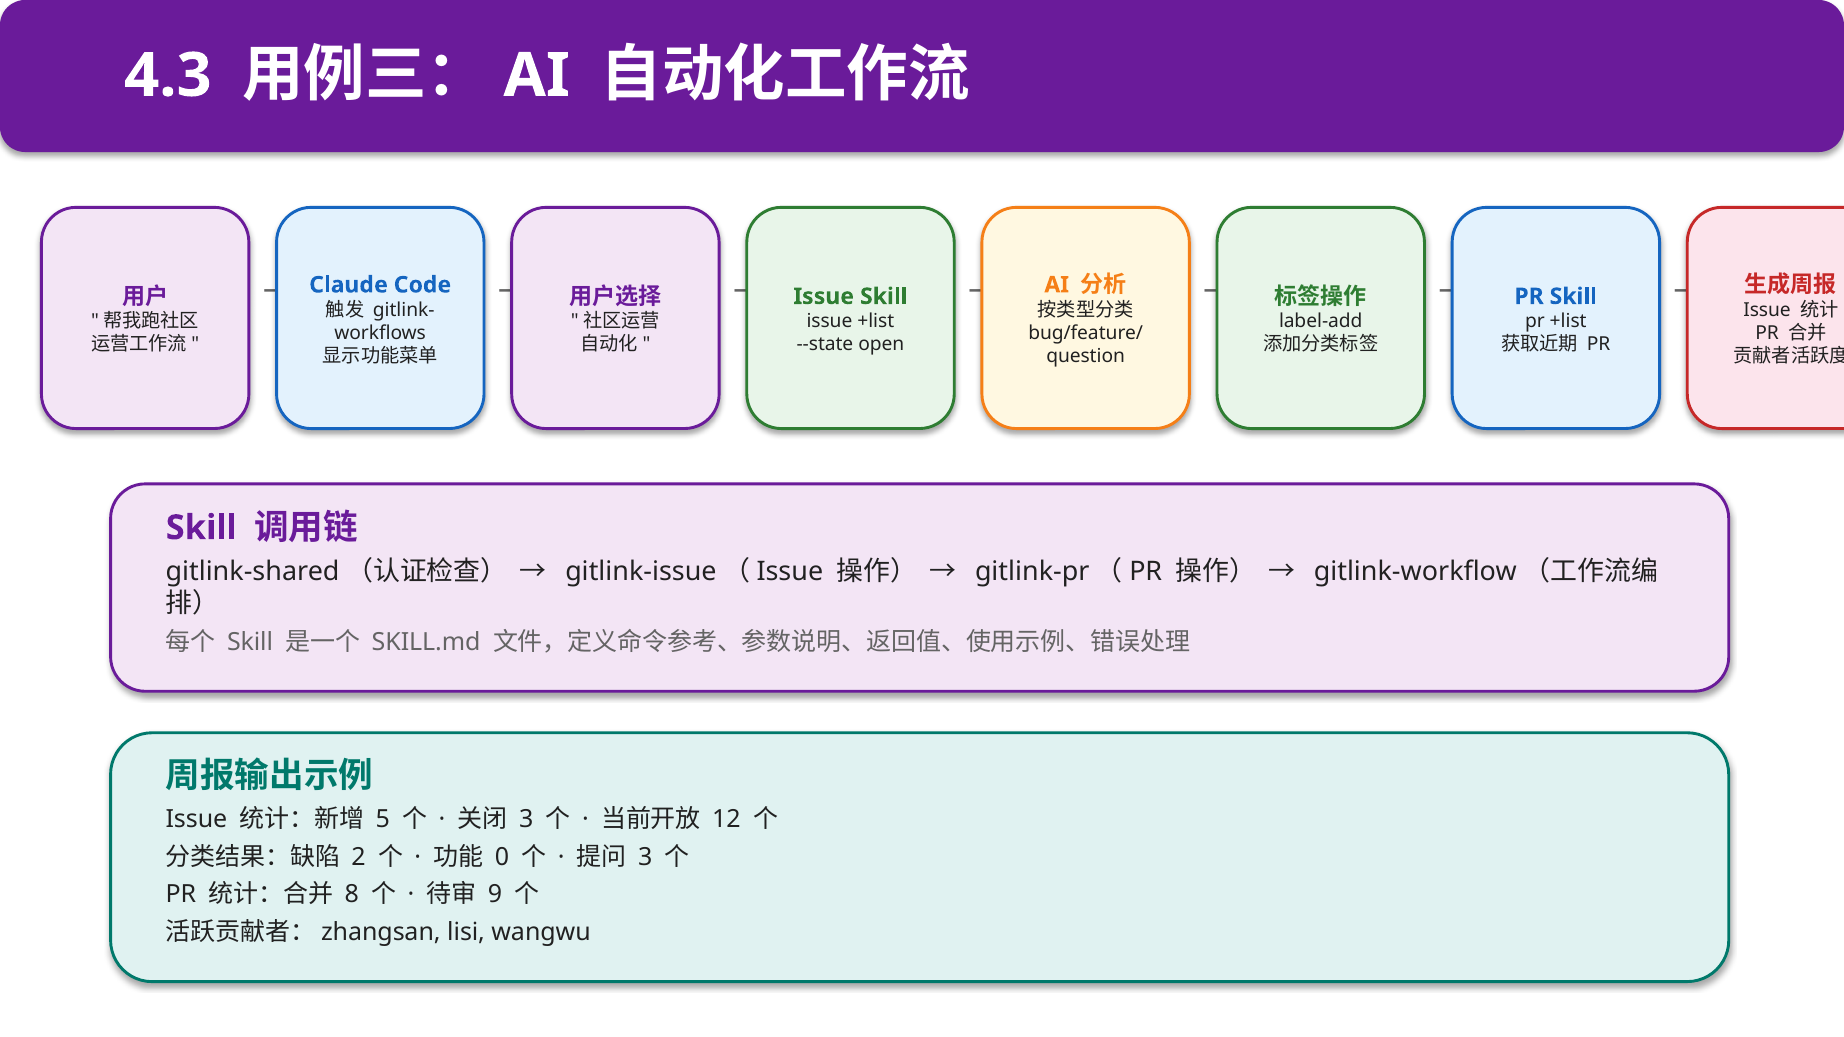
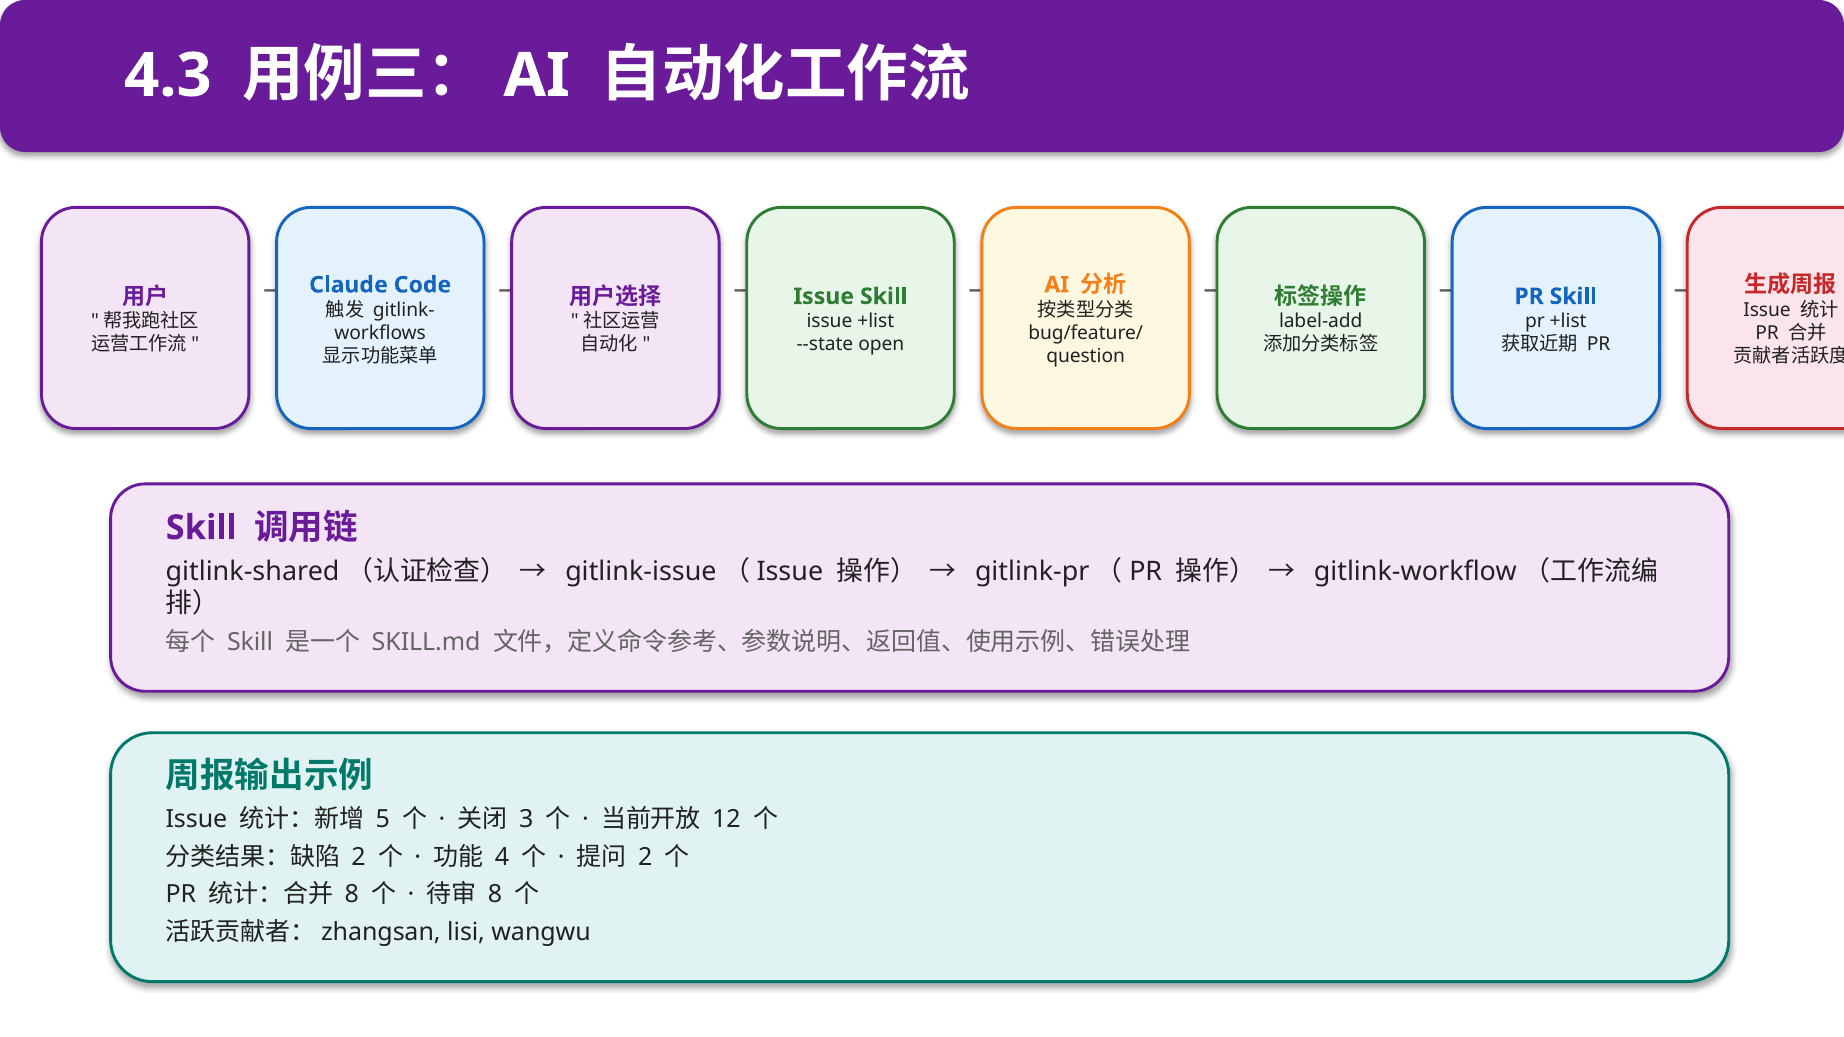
0: 0 -> 4
3 at (645, 857): 3 -> 2
9 at (495, 895): 9 -> 8
